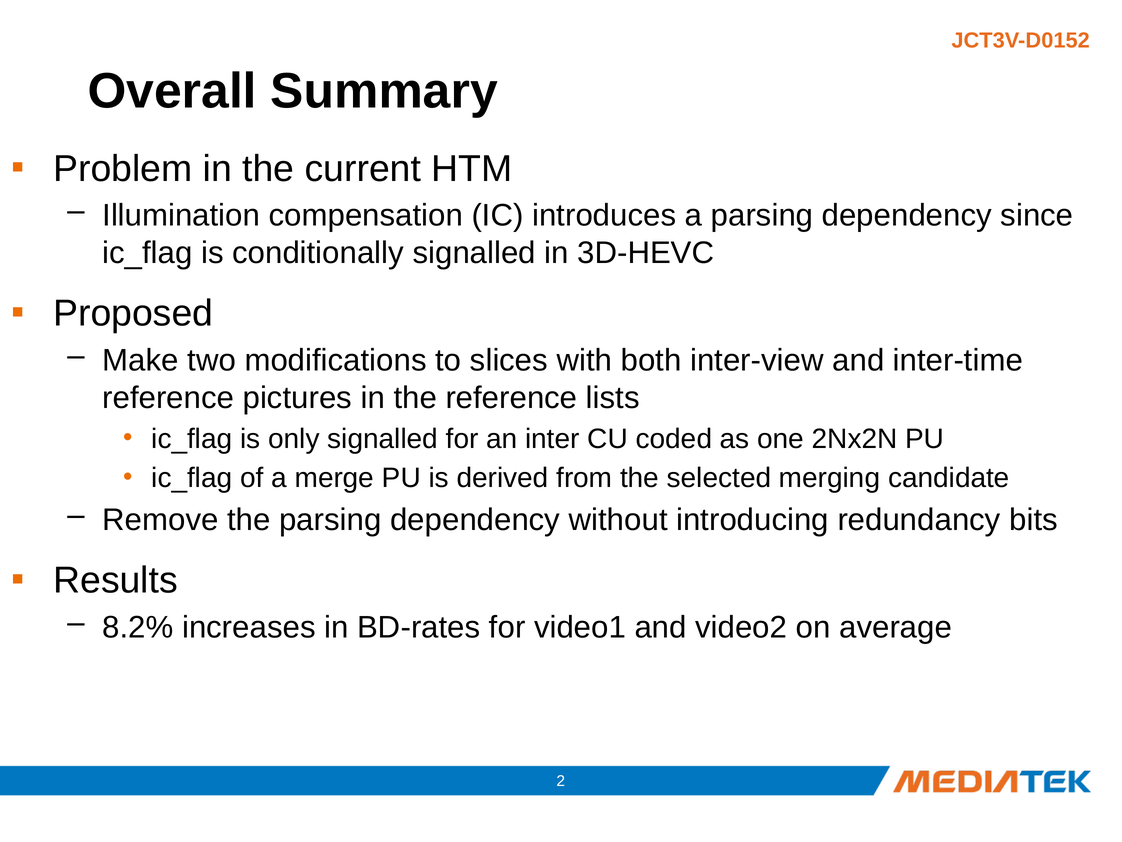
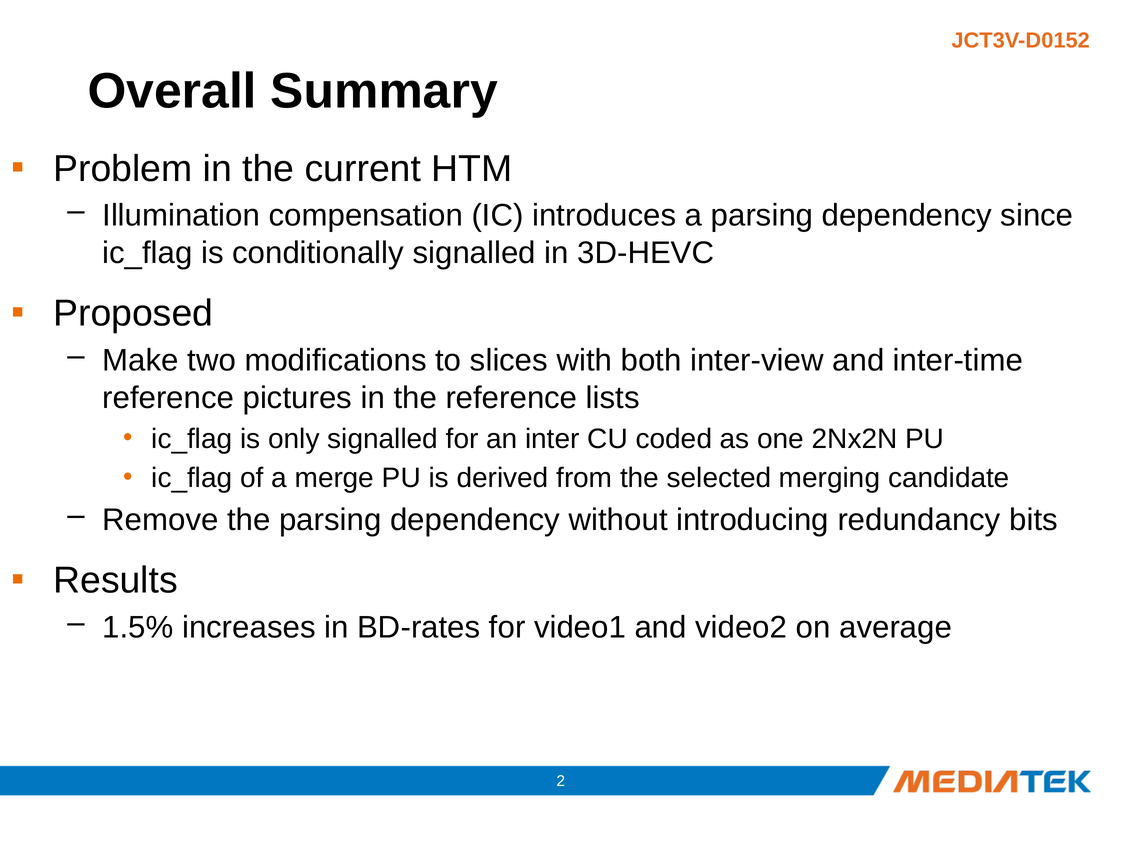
8.2%: 8.2% -> 1.5%
